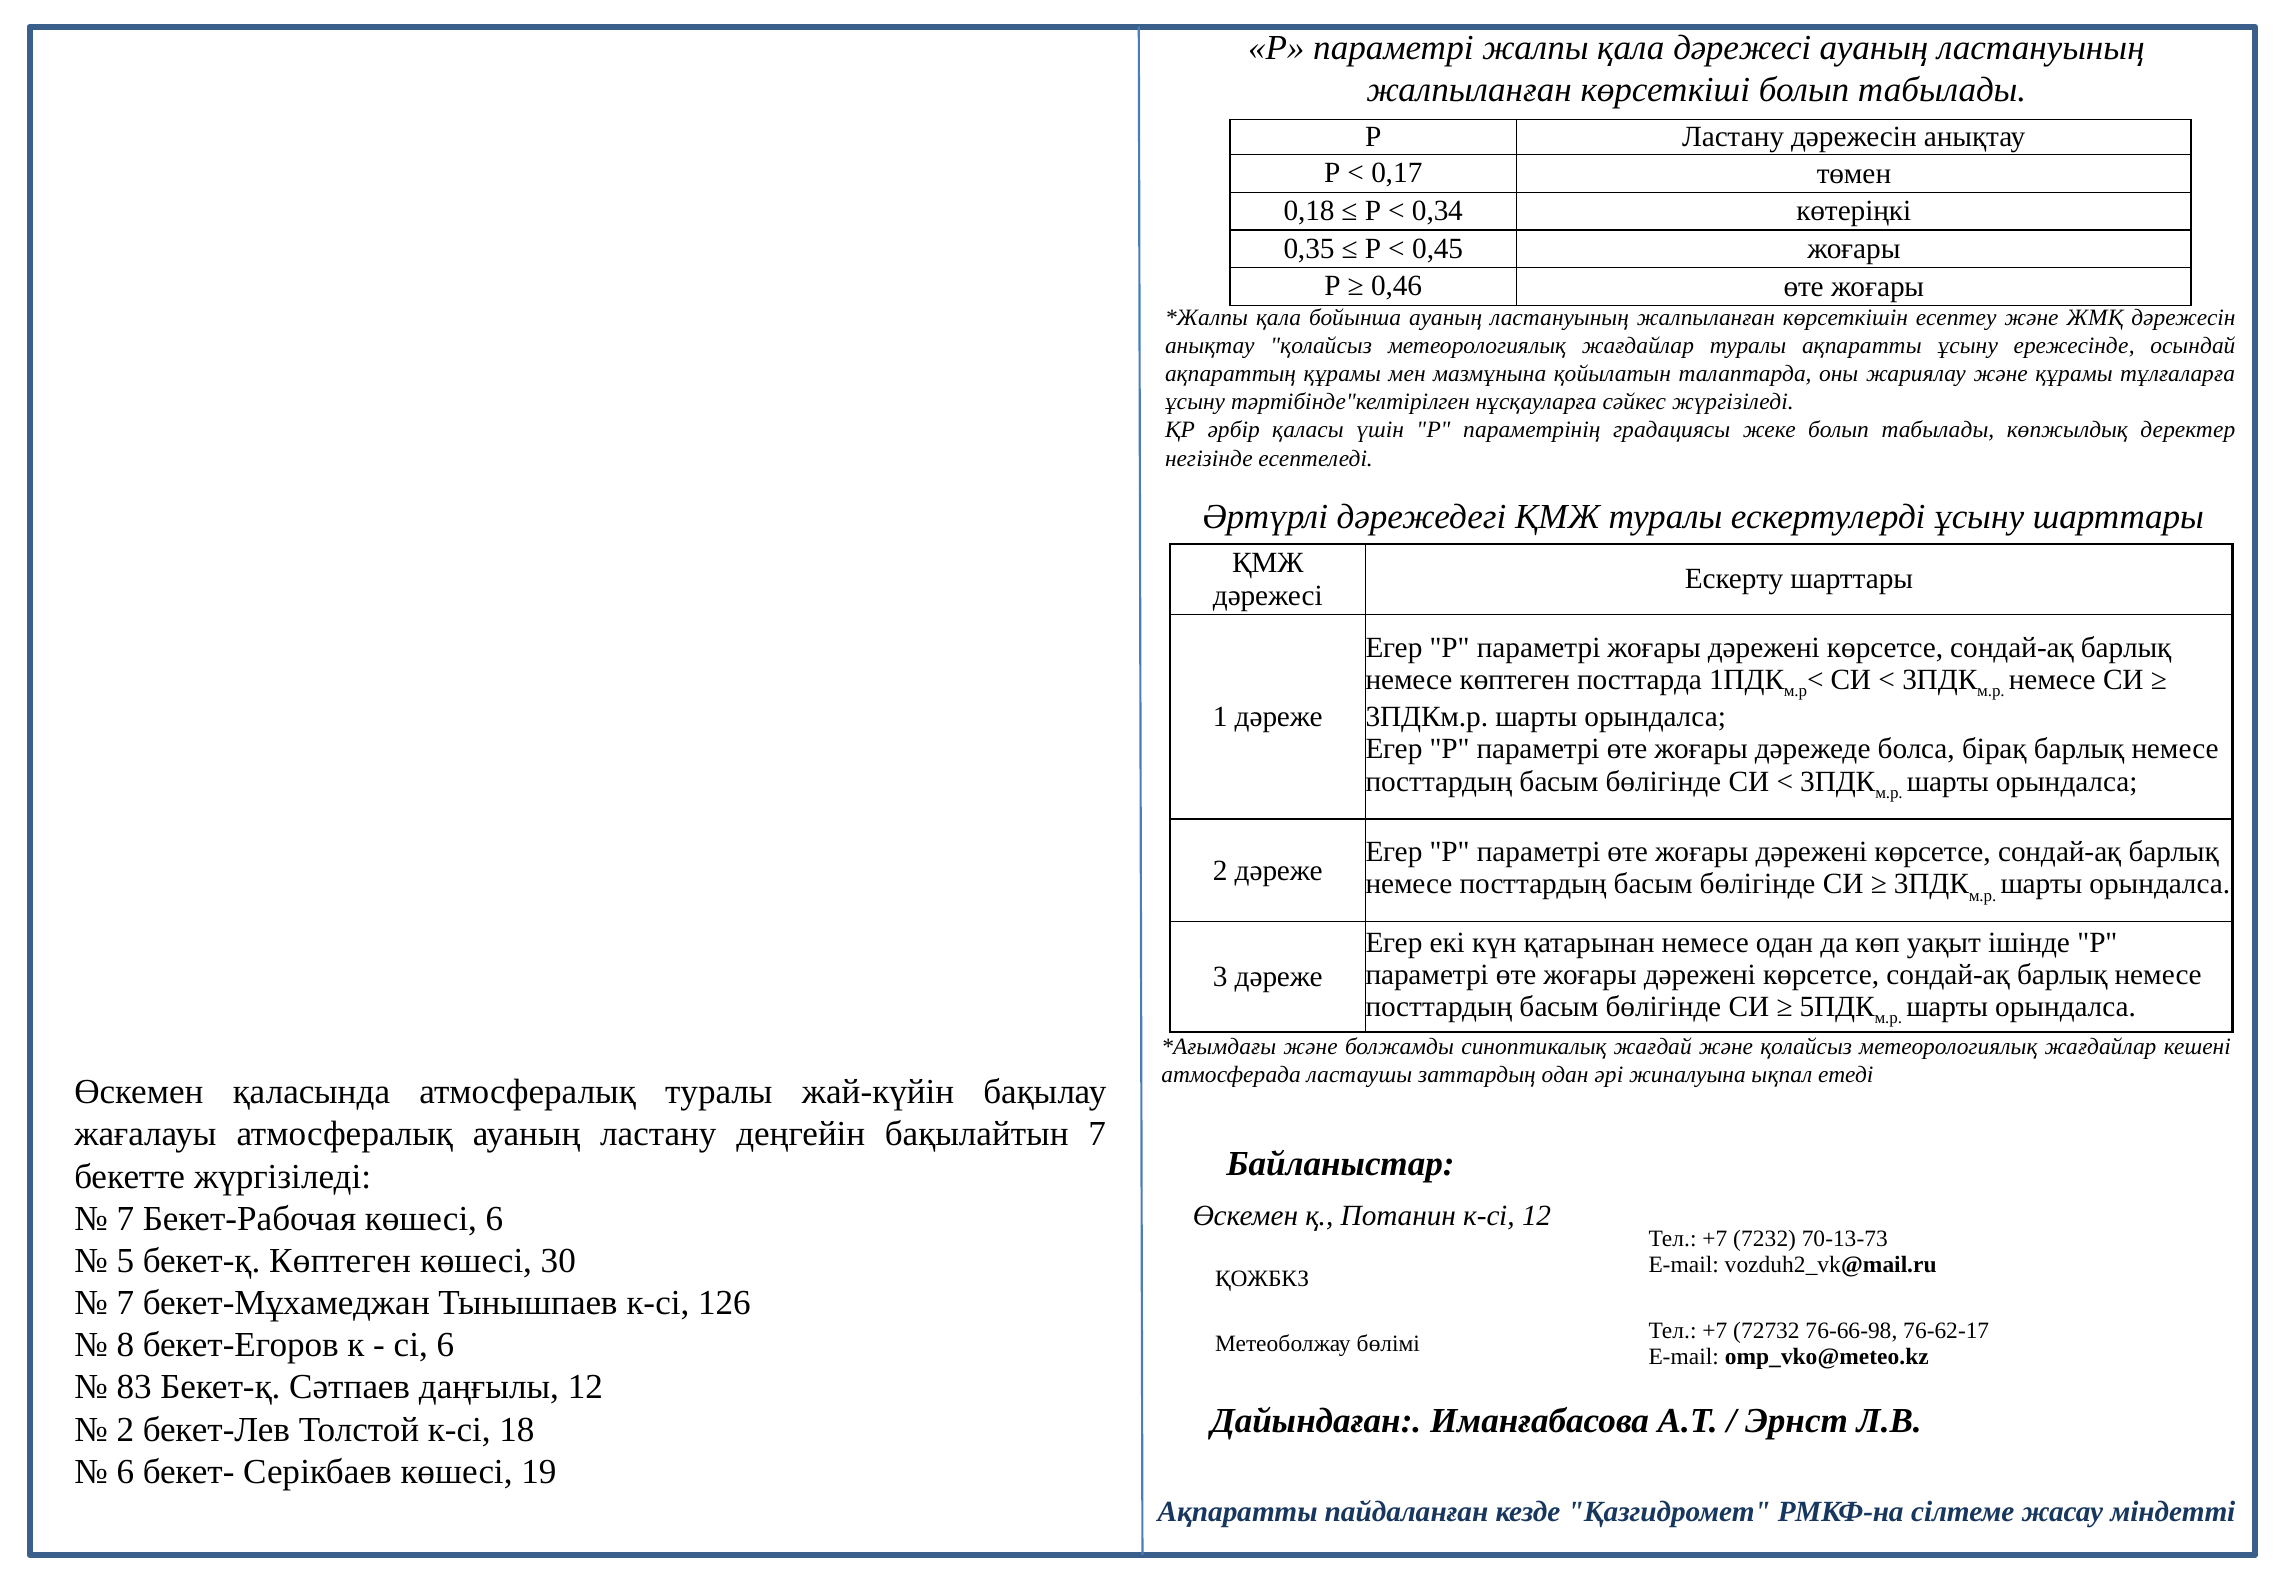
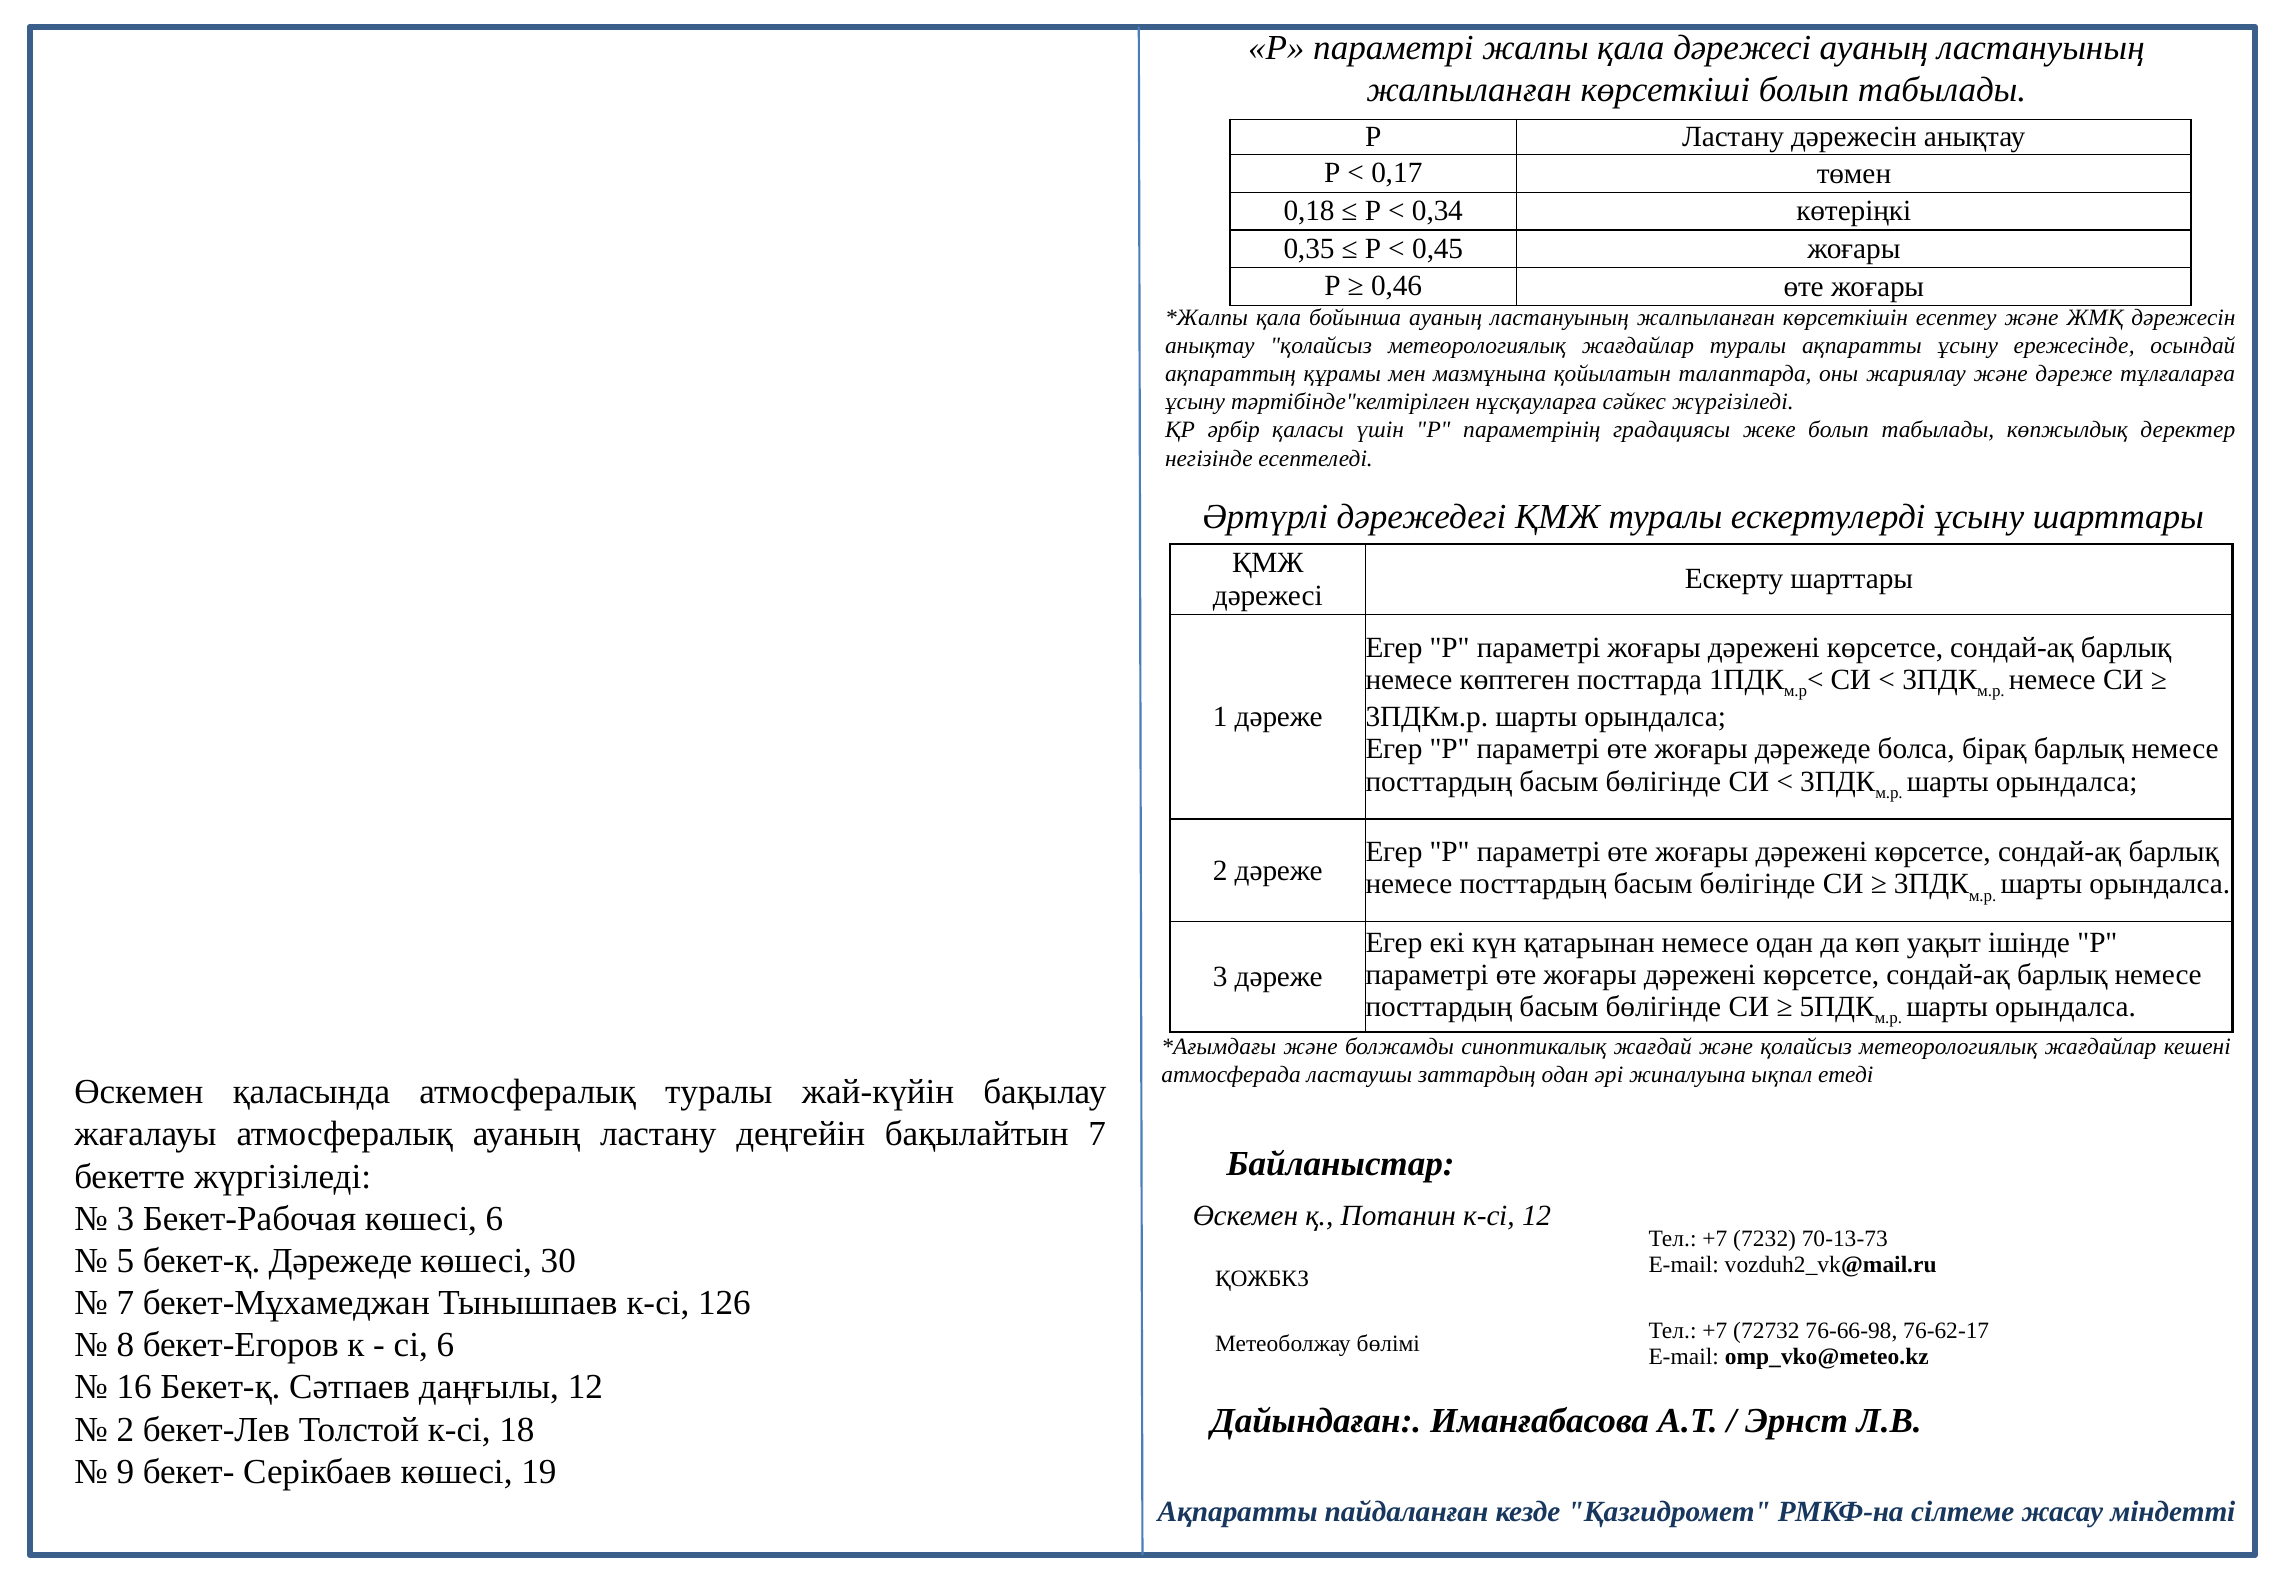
және құрамы: құрамы -> дәреже
7 at (125, 1219): 7 -> 3
бекет-қ Көптеген: Көптеген -> Дәрежеде
83: 83 -> 16
6 at (125, 1472): 6 -> 9
